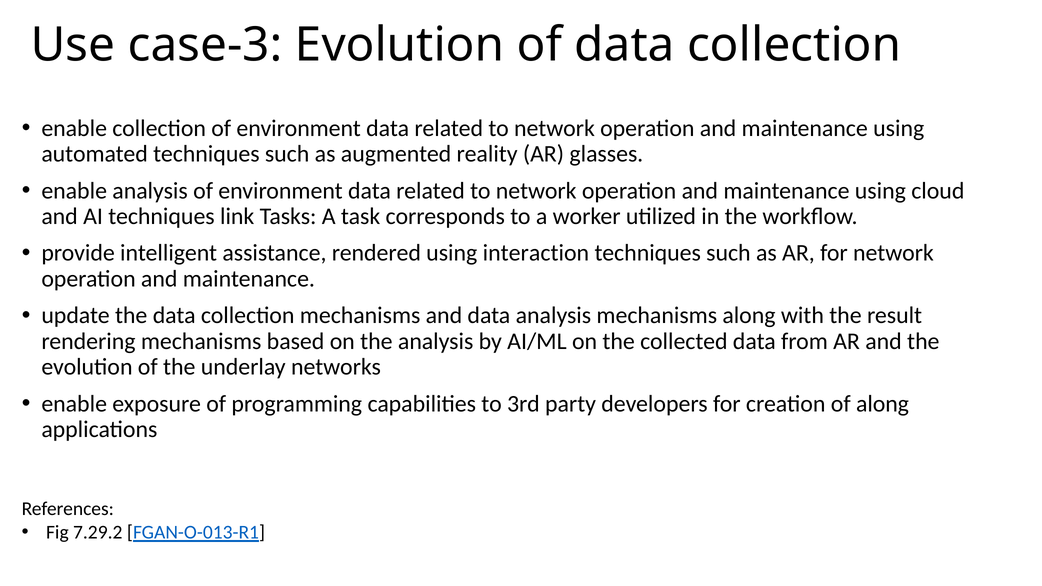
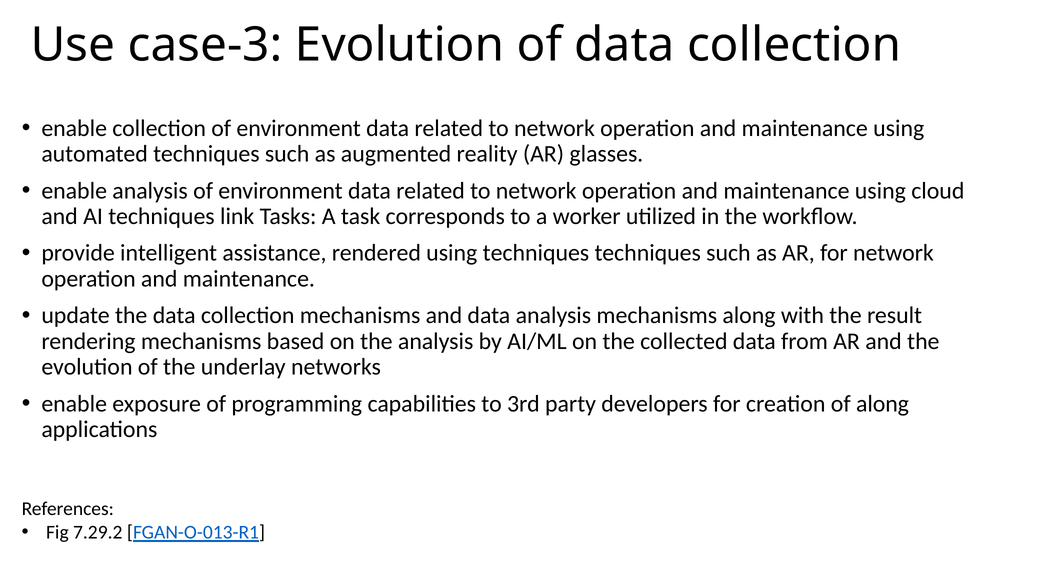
using interaction: interaction -> techniques
